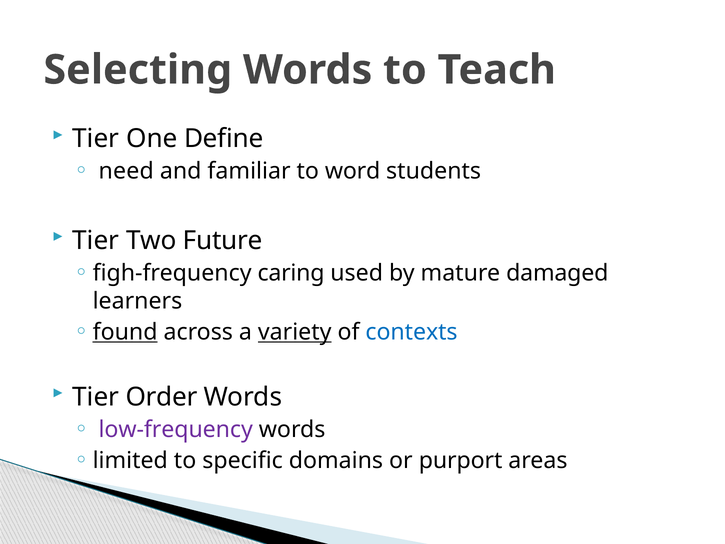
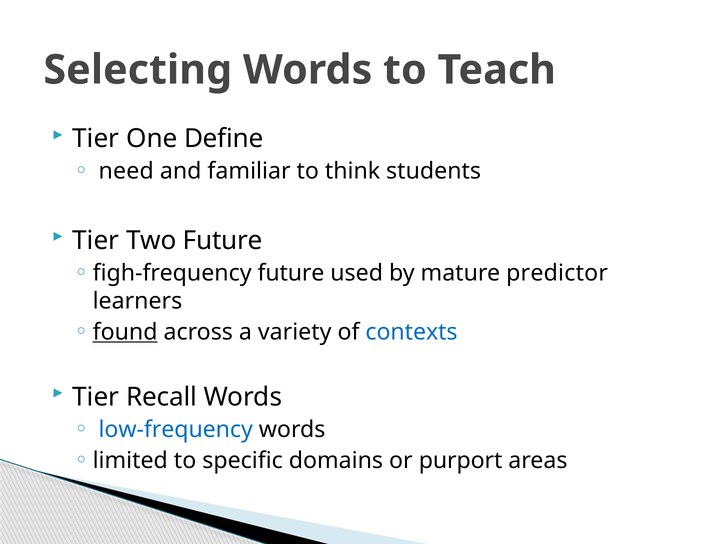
word: word -> think
figh-frequency caring: caring -> future
damaged: damaged -> predictor
variety underline: present -> none
Order: Order -> Recall
low-frequency colour: purple -> blue
